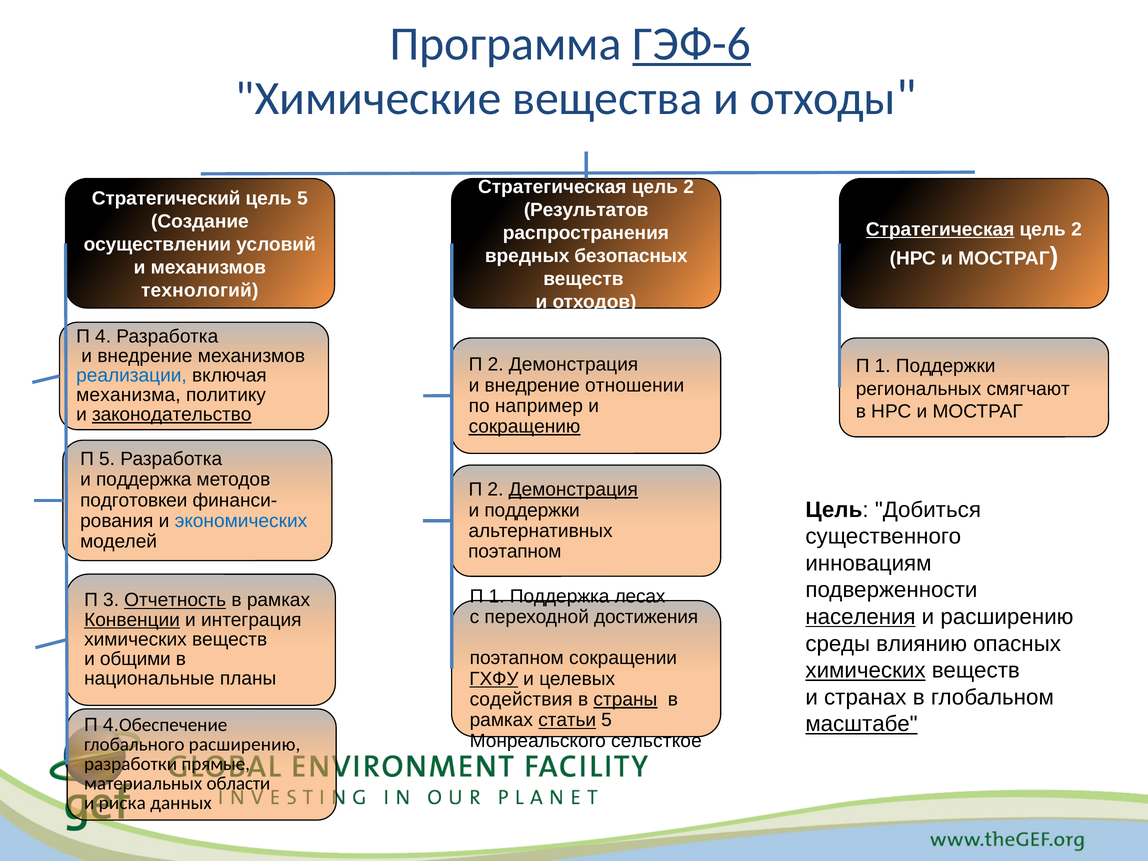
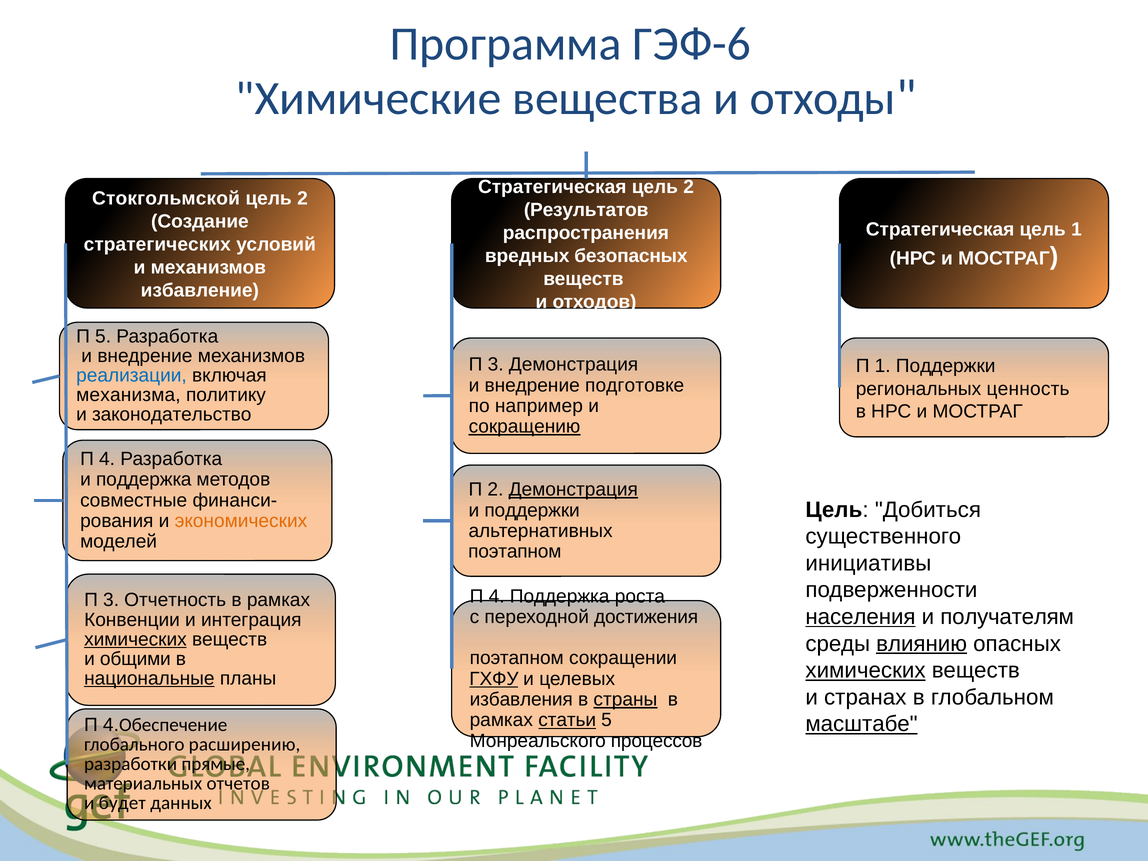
ГЭФ-6 underline: present -> none
Стратегический: Стратегический -> Стокгольмской
5 at (302, 199): 5 -> 2
Стратегическая at (940, 229) underline: present -> none
2 at (1076, 229): 2 -> 1
осуществлении: осуществлении -> стратегических
технологий: технологий -> избавление
П 4: 4 -> 5
2 at (496, 365): 2 -> 3
отношении: отношении -> подготовке
смягчают: смягчают -> ценность
законодательство underline: present -> none
5 at (107, 459): 5 -> 4
подготовкеи: подготовкеи -> совместные
экономических colour: blue -> orange
инновациям: инновациям -> инициативы
1 at (497, 596): 1 -> 4
лесах: лесах -> роста
Отчетность underline: present -> none
и расширению: расширению -> получателям
Конвенции underline: present -> none
химических at (135, 639) underline: none -> present
влиянию underline: none -> present
национальные underline: none -> present
содействия: содействия -> избавления
сельсткое: сельсткое -> процессов
области: области -> отчетов
риска: риска -> будет
